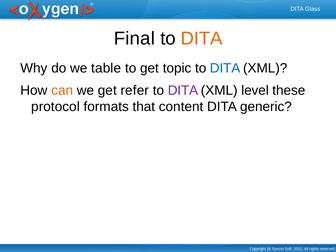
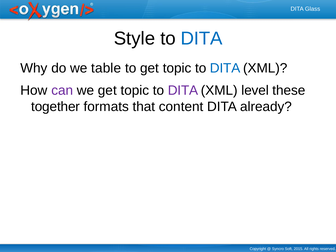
Final: Final -> Style
DITA at (202, 38) colour: orange -> blue
can colour: orange -> purple
we get refer: refer -> topic
protocol: protocol -> together
generic: generic -> already
